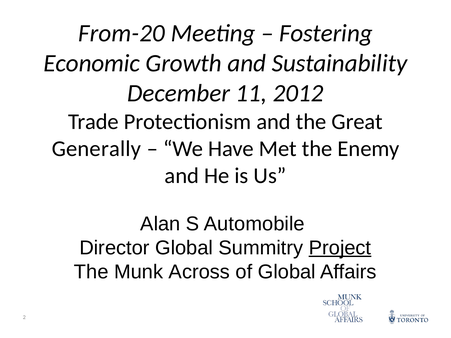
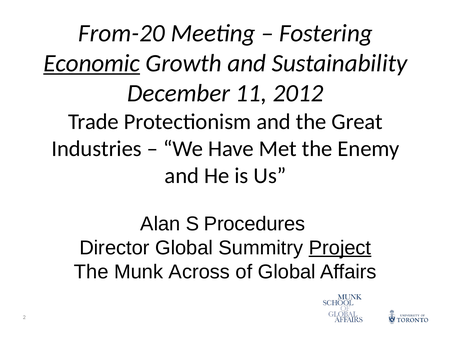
Economic underline: none -> present
Generally: Generally -> Industries
Automobile: Automobile -> Procedures
